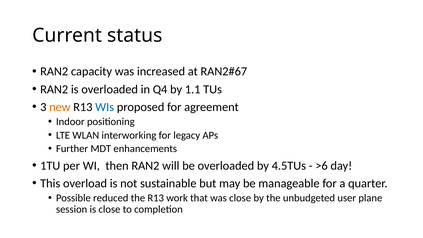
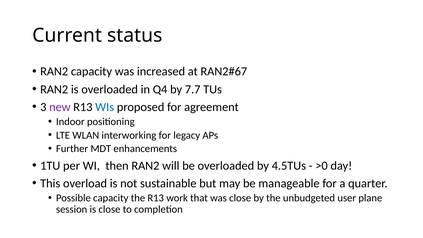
1.1: 1.1 -> 7.7
new colour: orange -> purple
>6: >6 -> >0
Possible reduced: reduced -> capacity
